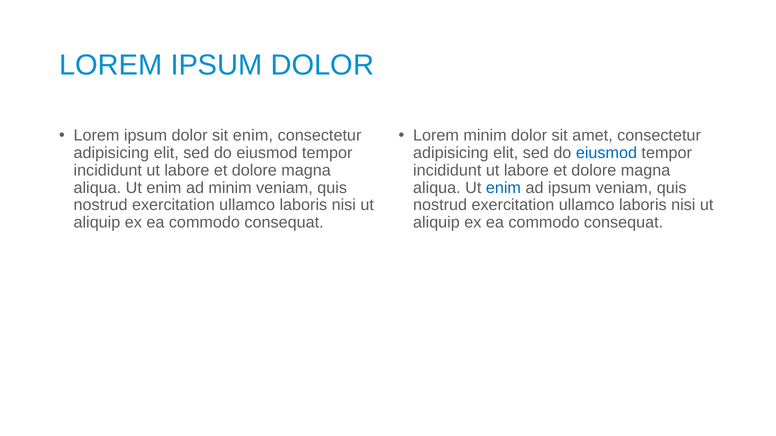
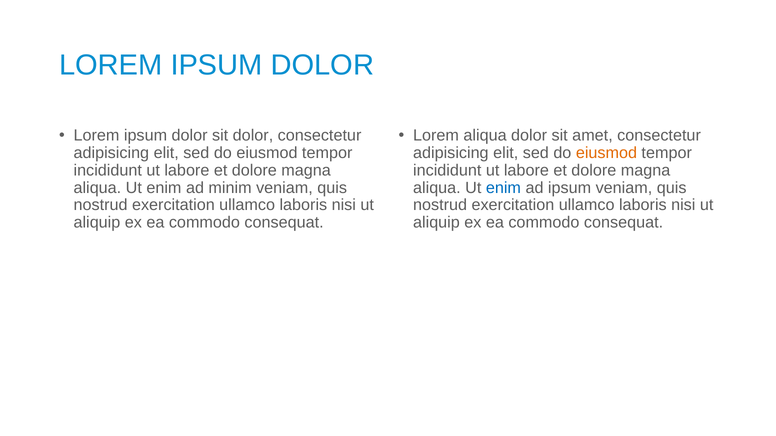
sit enim: enim -> dolor
Lorem minim: minim -> aliqua
eiusmod at (606, 153) colour: blue -> orange
